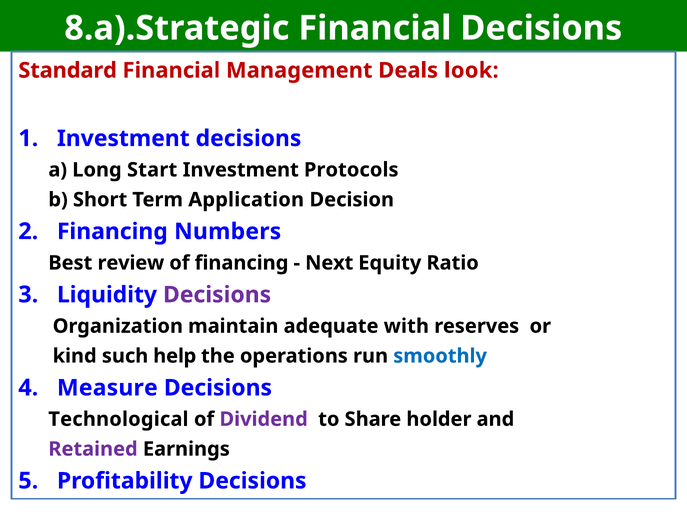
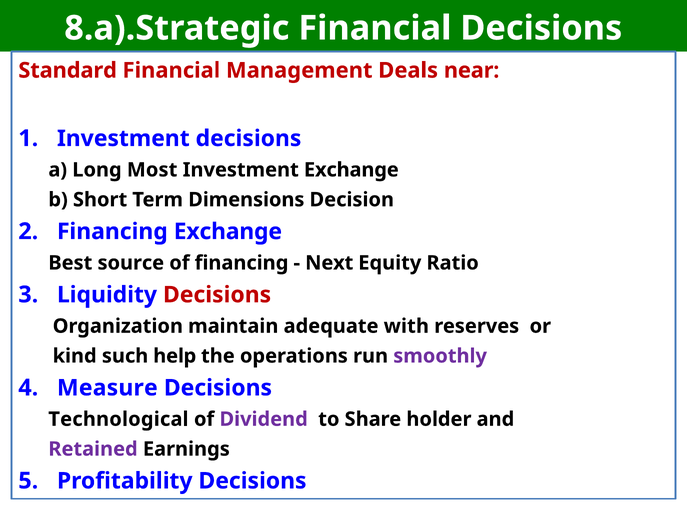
look: look -> near
Start: Start -> Most
Investment Protocols: Protocols -> Exchange
Application: Application -> Dimensions
Financing Numbers: Numbers -> Exchange
review: review -> source
Decisions at (217, 294) colour: purple -> red
smoothly colour: blue -> purple
